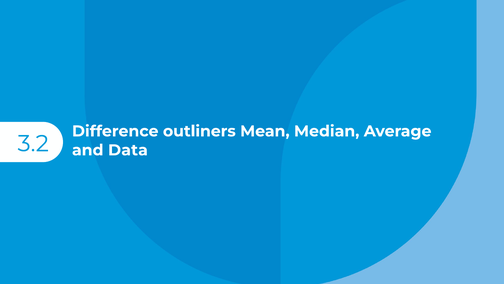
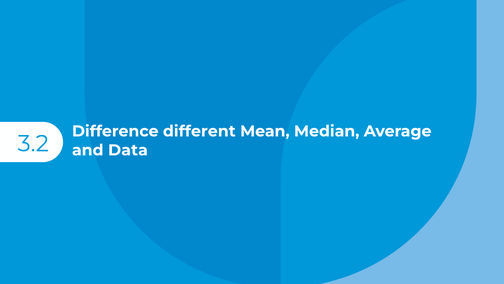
outliners: outliners -> different
